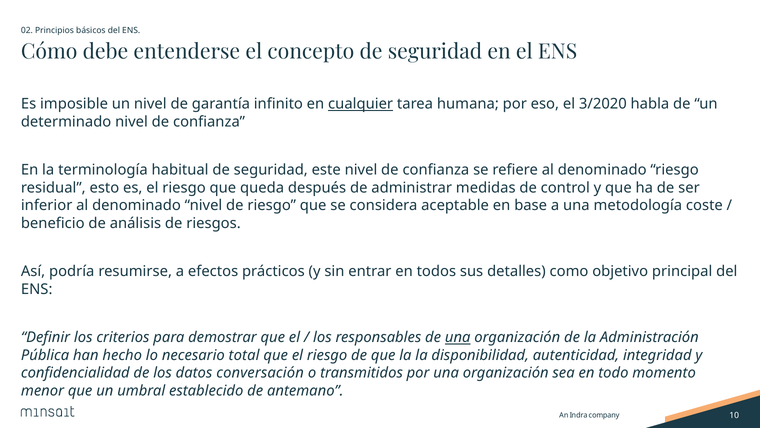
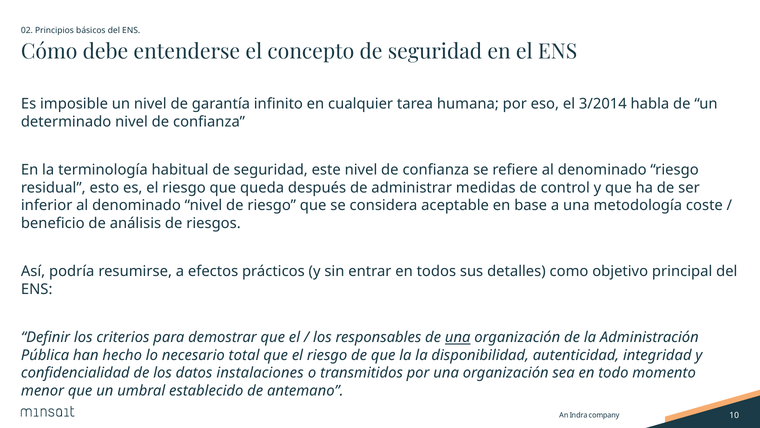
cualquier underline: present -> none
3/2020: 3/2020 -> 3/2014
conversación: conversación -> instalaciones
